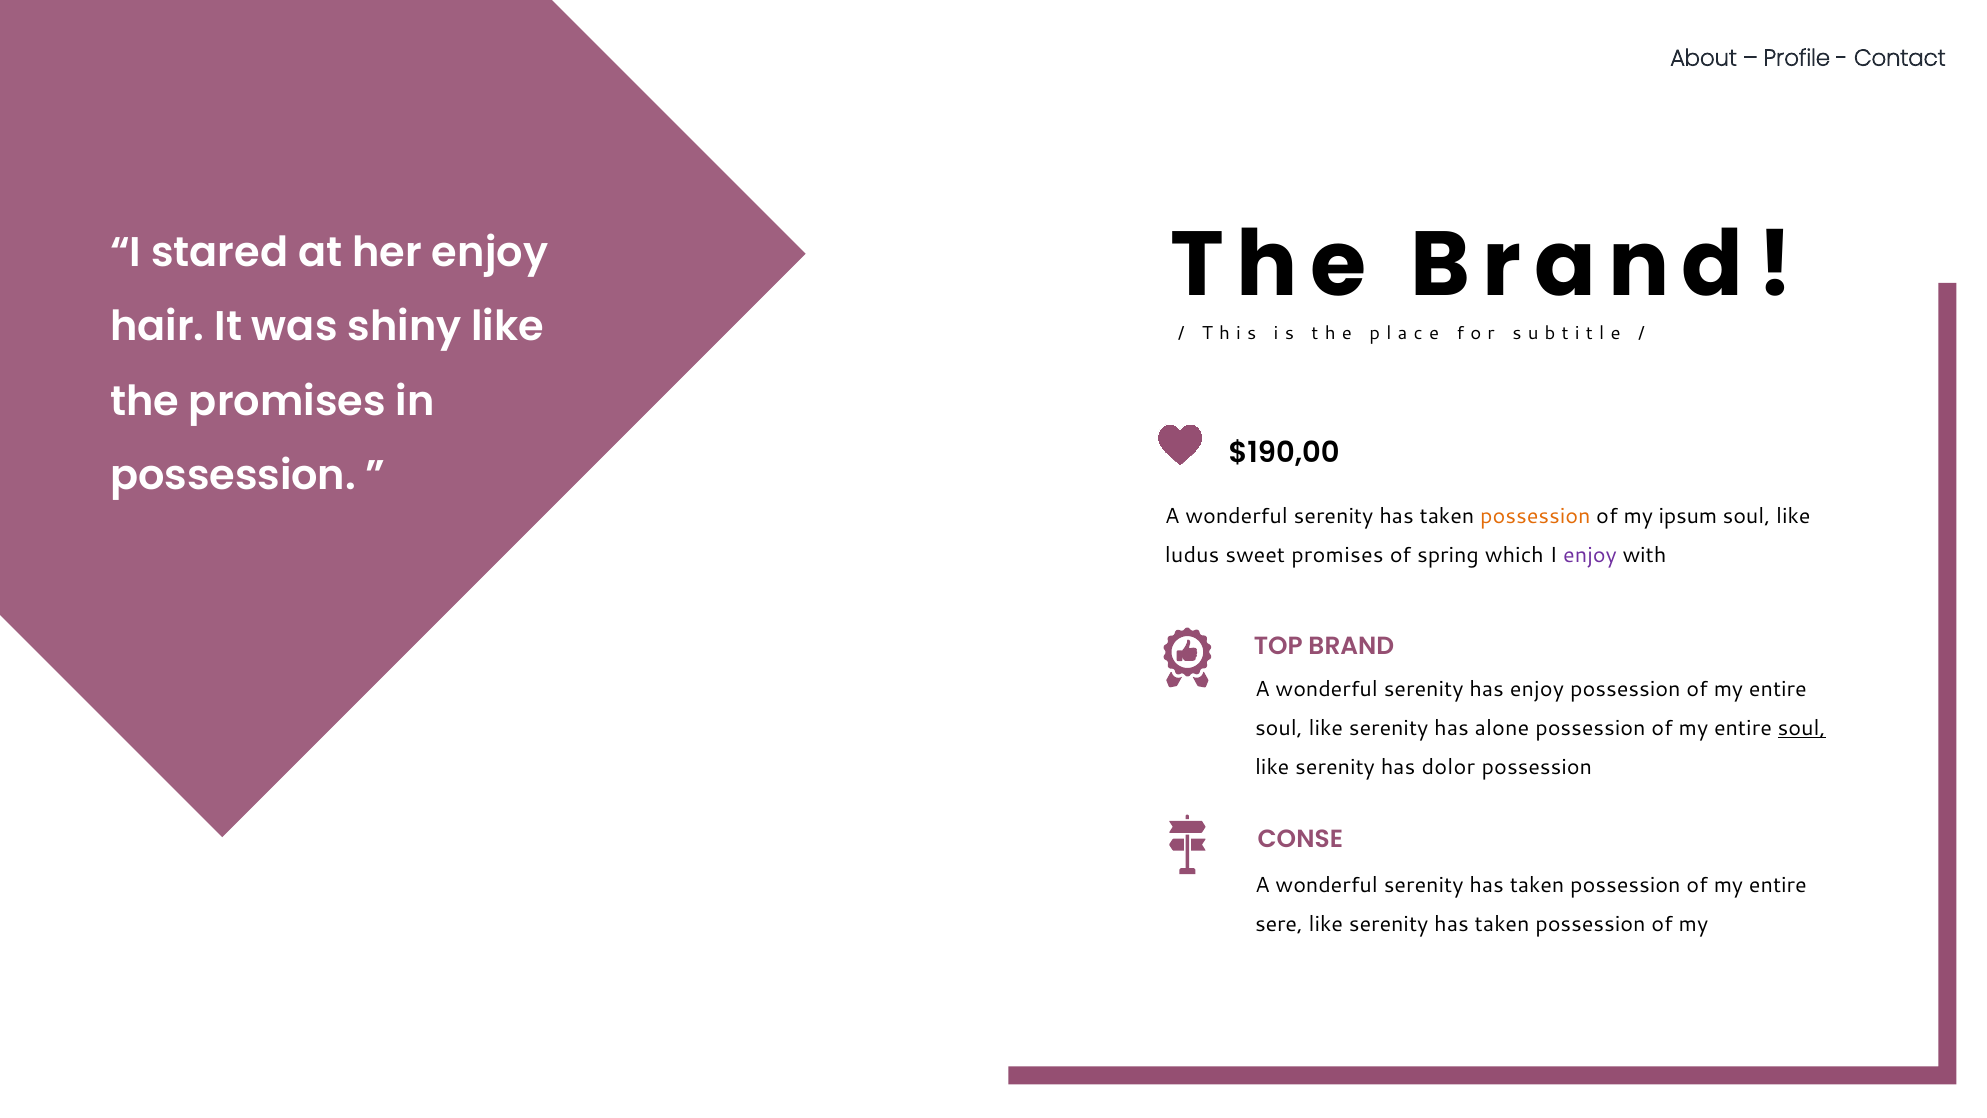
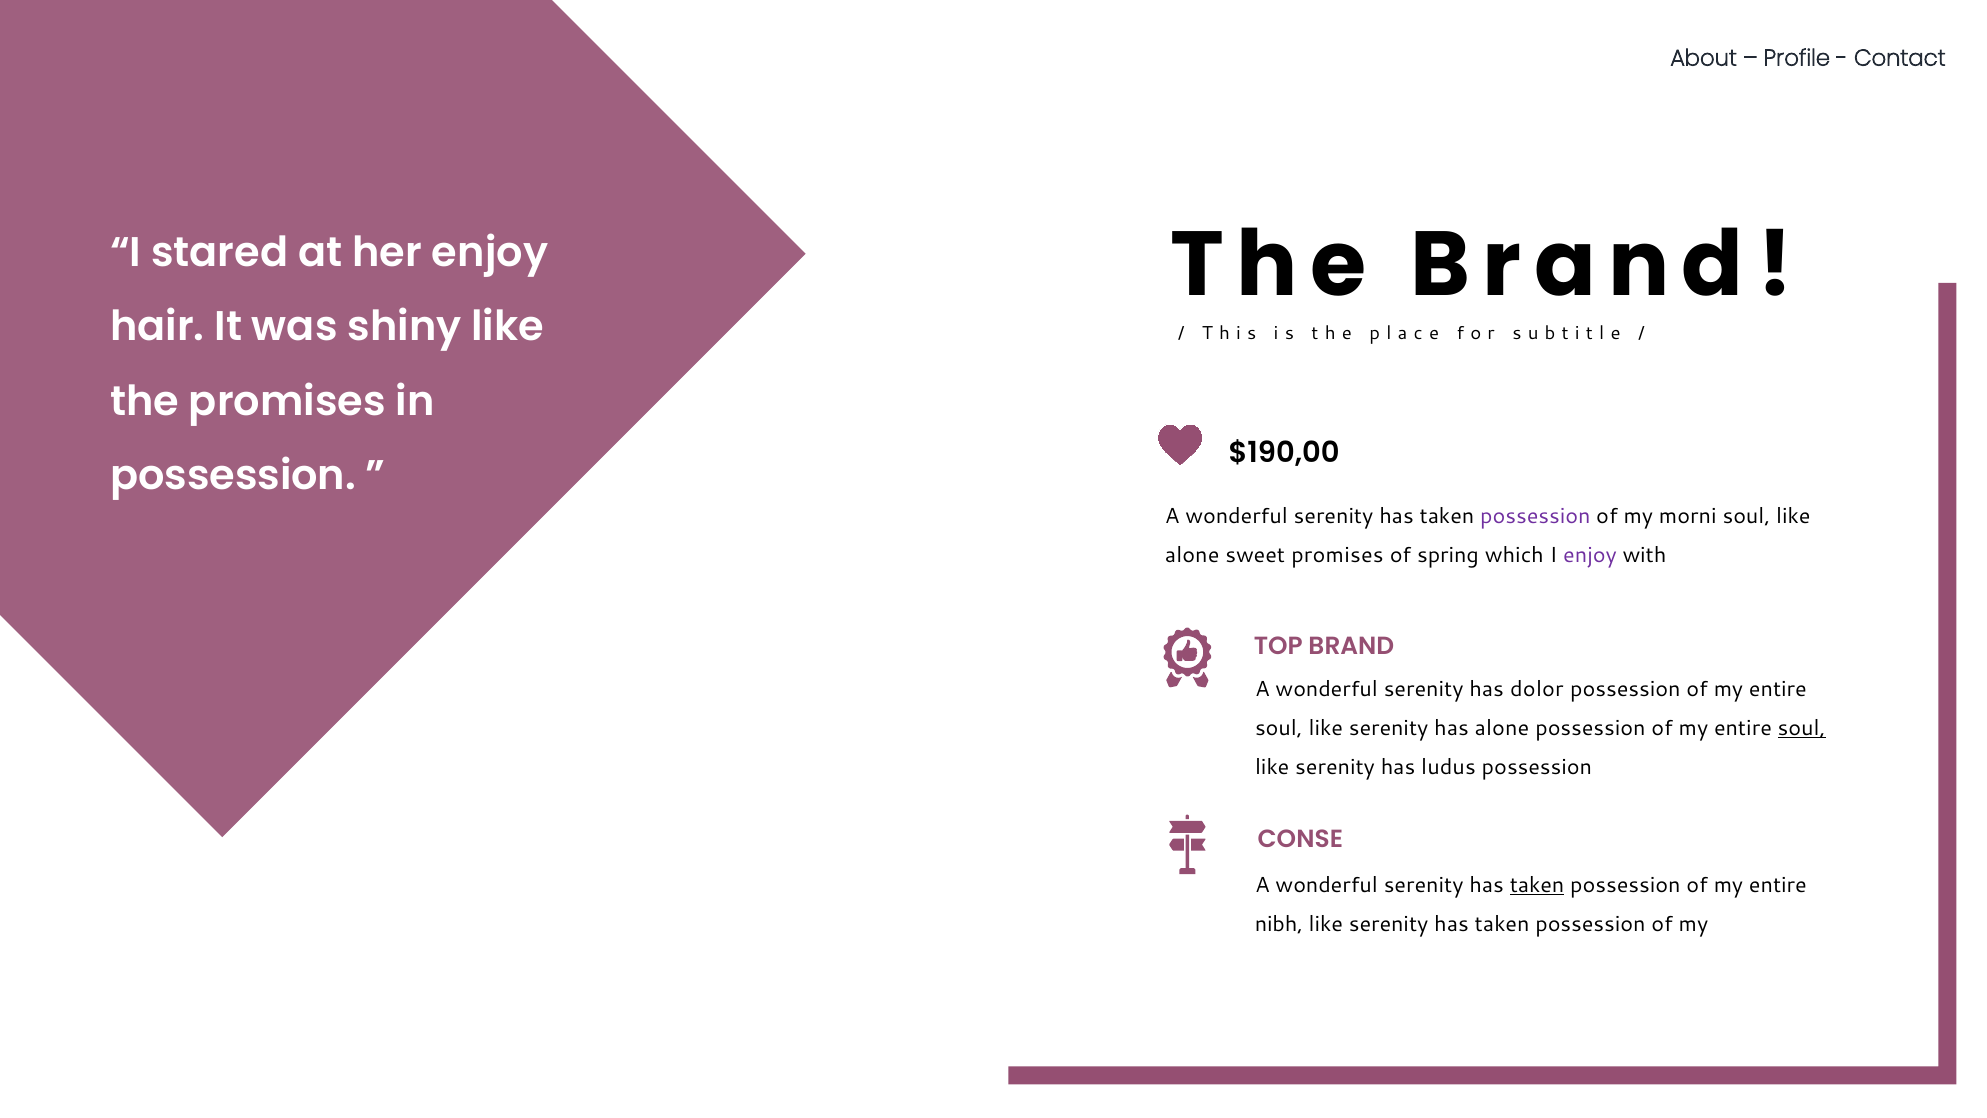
possession at (1535, 516) colour: orange -> purple
ipsum: ipsum -> morni
ludus at (1192, 555): ludus -> alone
has enjoy: enjoy -> dolor
dolor: dolor -> ludus
taken at (1537, 885) underline: none -> present
sere: sere -> nibh
